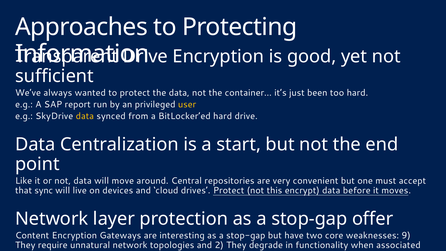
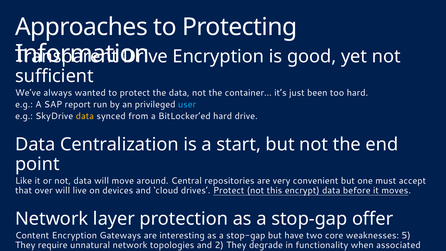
user colour: yellow -> light blue
that sync: sync -> over
9: 9 -> 5
